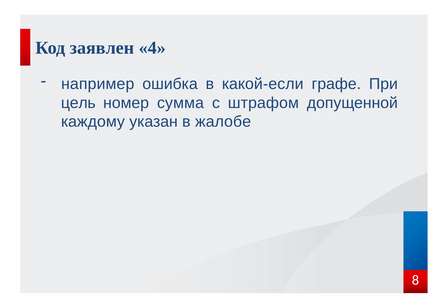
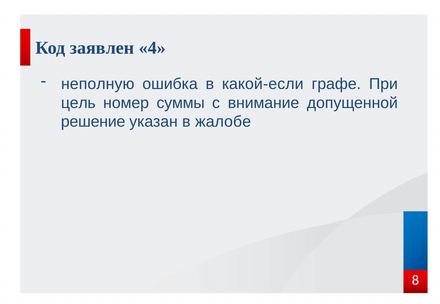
например: например -> неполную
сумма: сумма -> суммы
штрафом: штрафом -> внимание
каждому: каждому -> решение
